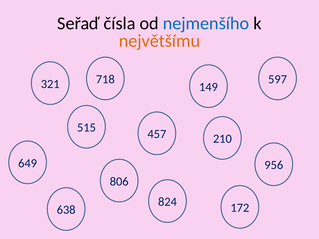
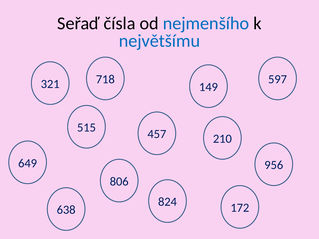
největšímu colour: orange -> blue
